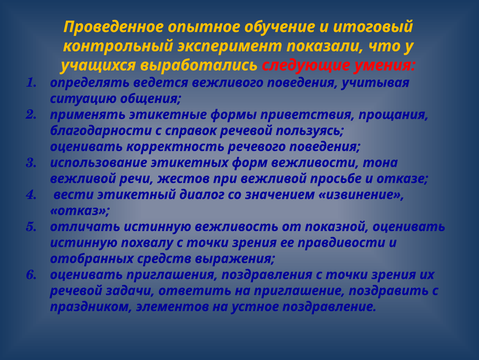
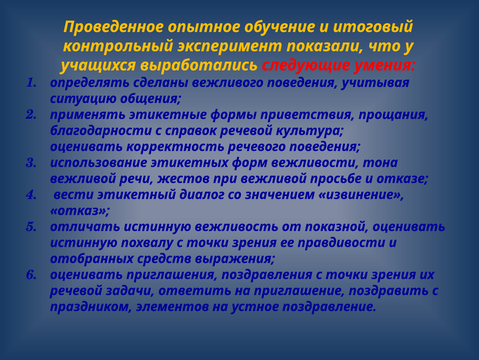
ведется: ведется -> сделаны
пользуясь: пользуясь -> культура
